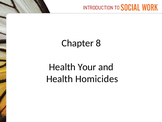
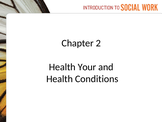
8: 8 -> 2
Homicides: Homicides -> Conditions
